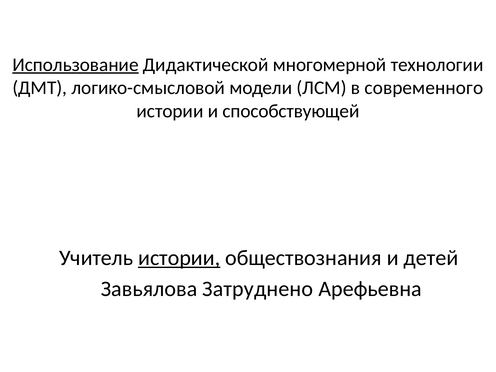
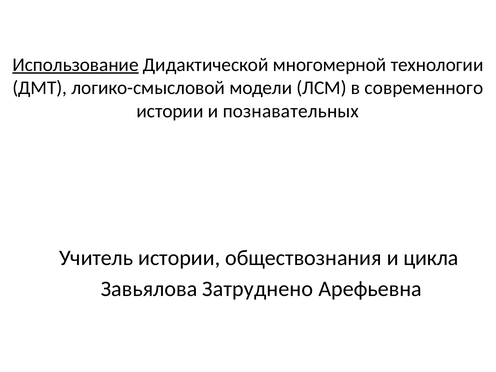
способствующей: способствующей -> познавательных
истории at (179, 258) underline: present -> none
детей: детей -> цикла
